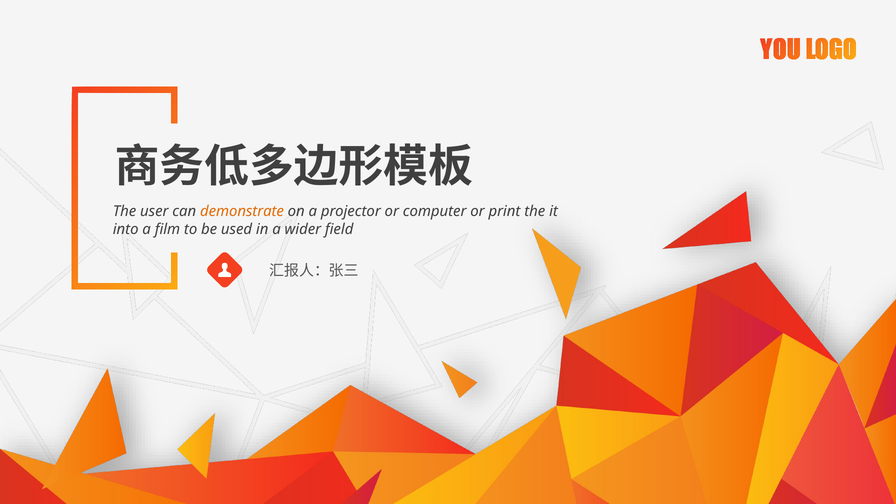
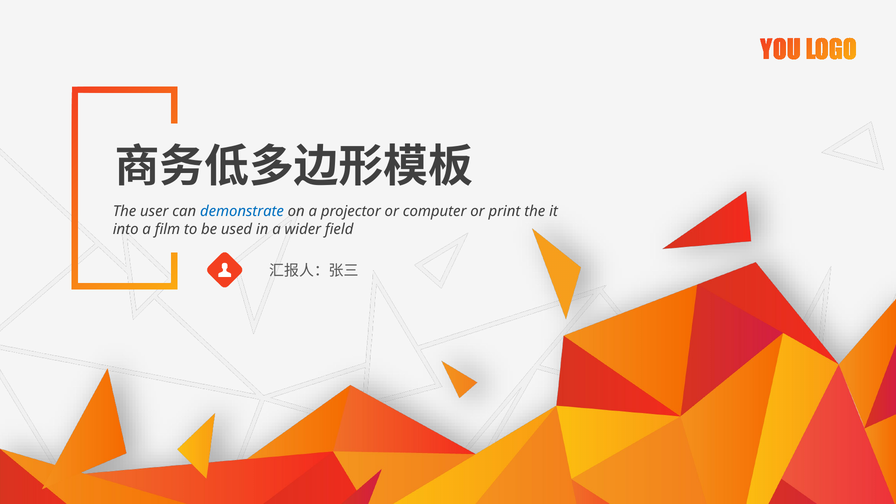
demonstrate colour: orange -> blue
